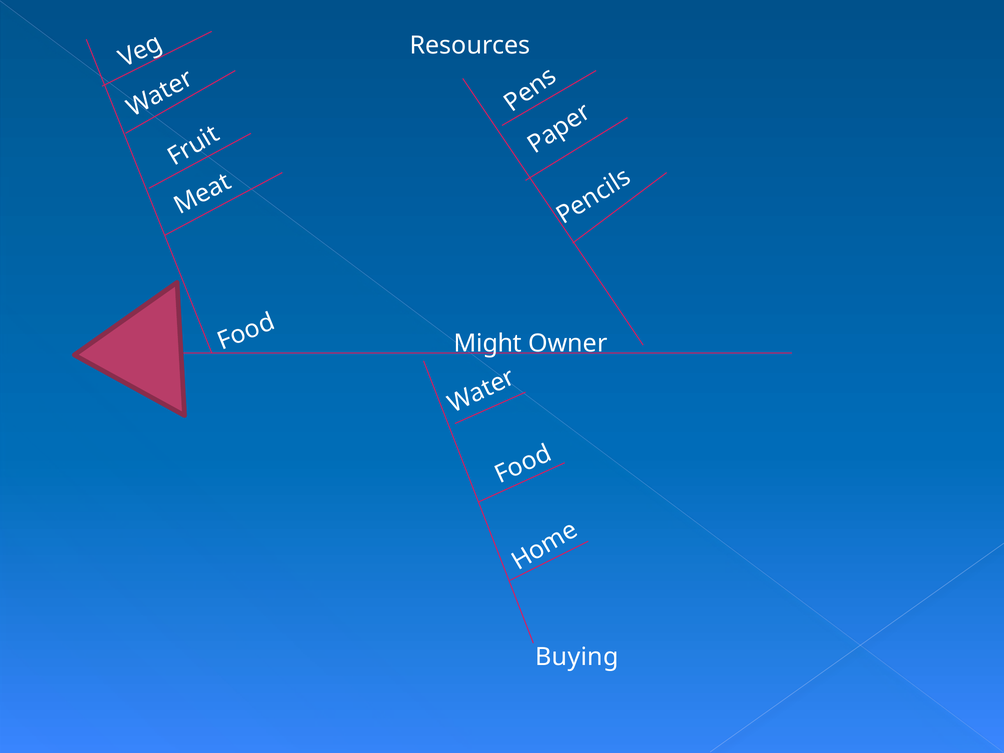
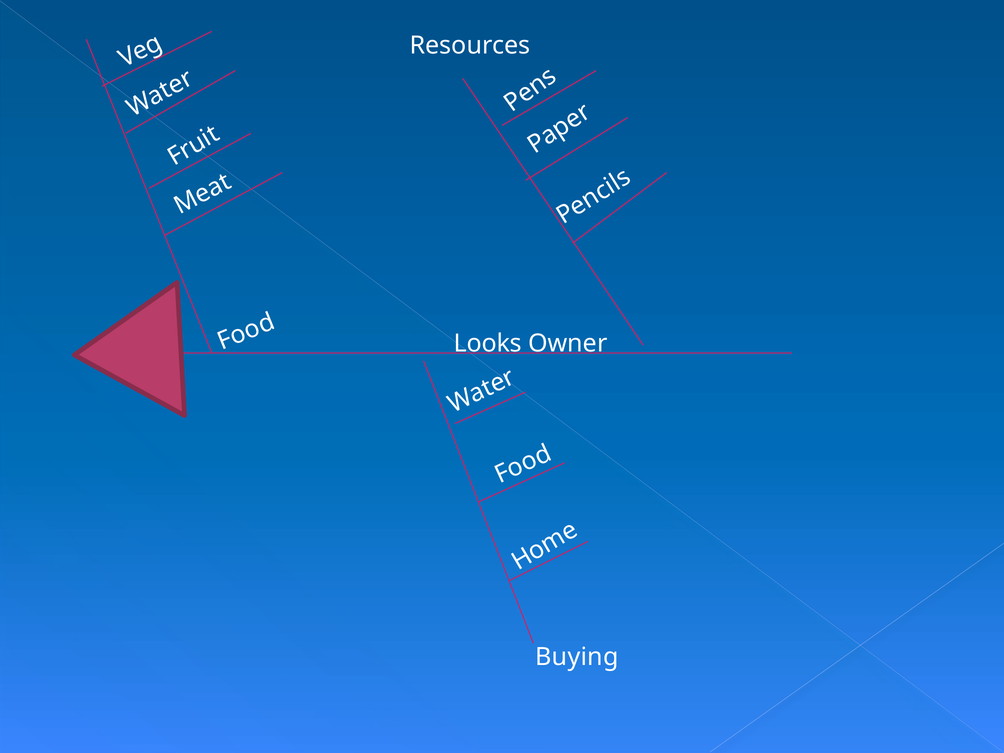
Might: Might -> Looks
